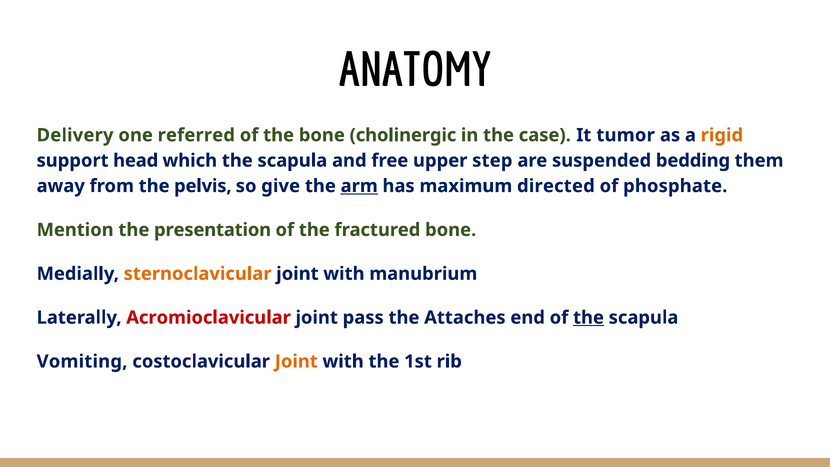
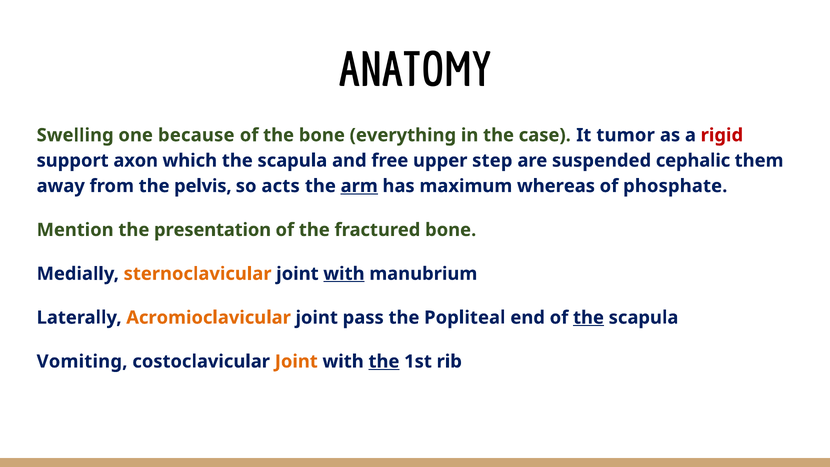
Delivery: Delivery -> Swelling
referred: referred -> because
cholinergic: cholinergic -> everything
rigid colour: orange -> red
head: head -> axon
bedding: bedding -> cephalic
give: give -> acts
directed: directed -> whereas
with at (344, 274) underline: none -> present
Acromioclavicular colour: red -> orange
Attaches: Attaches -> Popliteal
the at (384, 361) underline: none -> present
